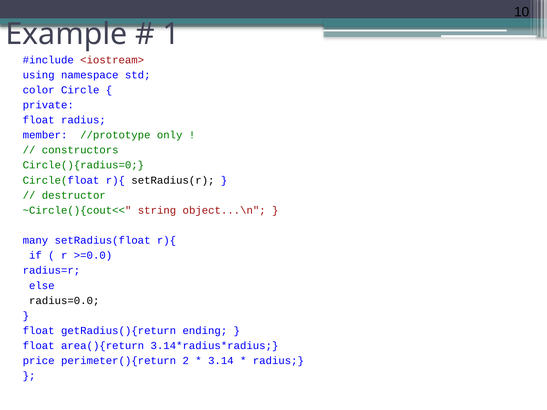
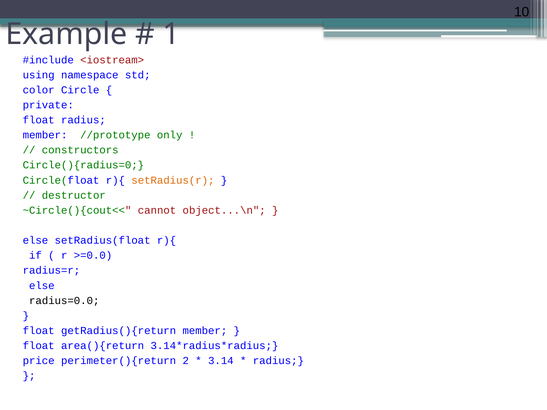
setRadius(r colour: black -> orange
string: string -> cannot
many at (35, 241): many -> else
getRadius(){return ending: ending -> member
